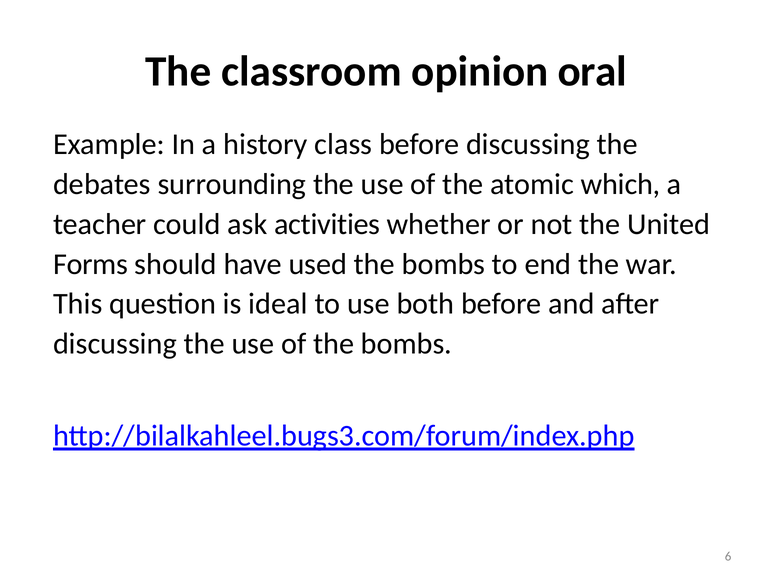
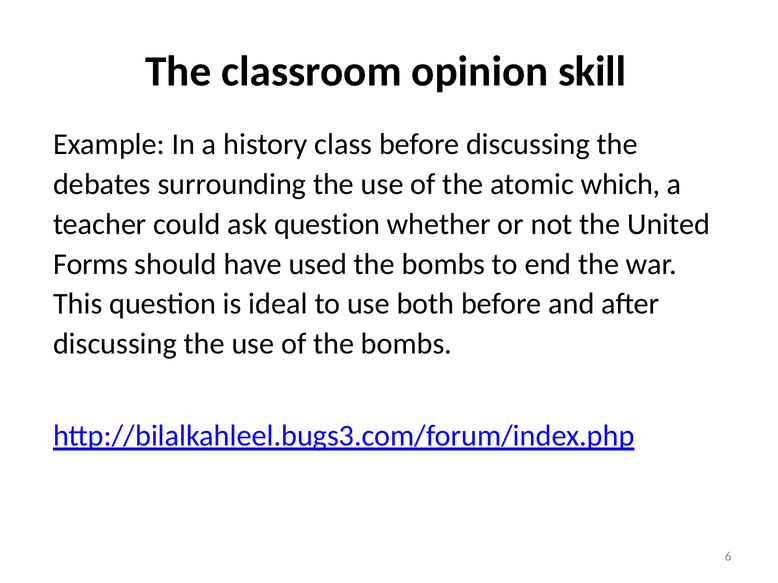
oral: oral -> skill
ask activities: activities -> question
